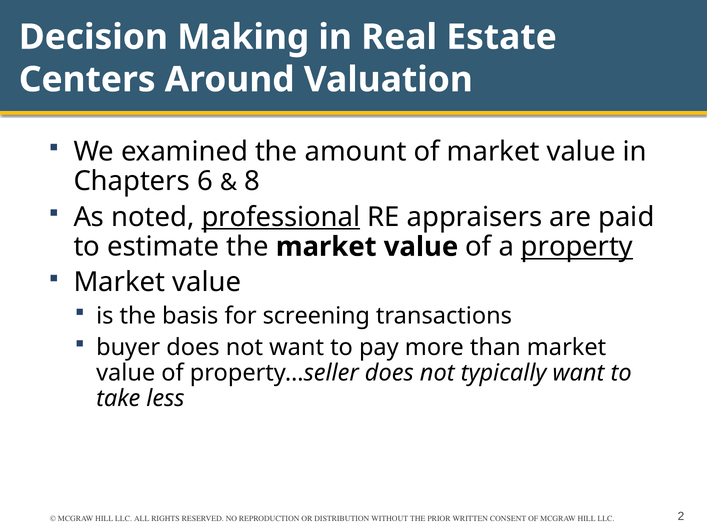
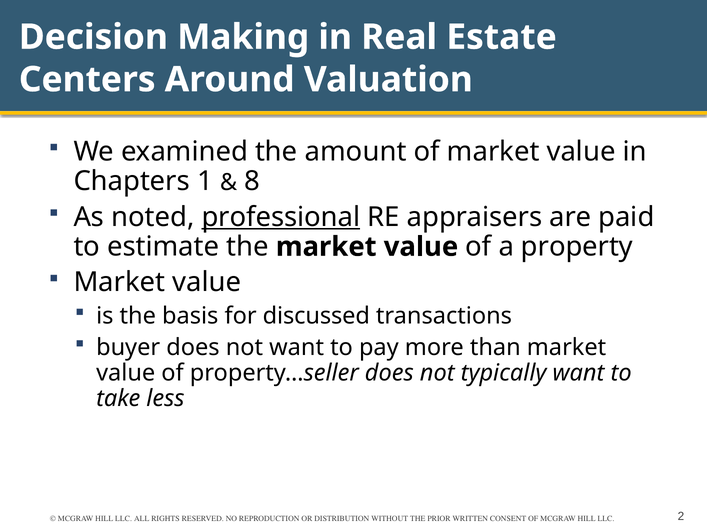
6: 6 -> 1
property underline: present -> none
screening: screening -> discussed
